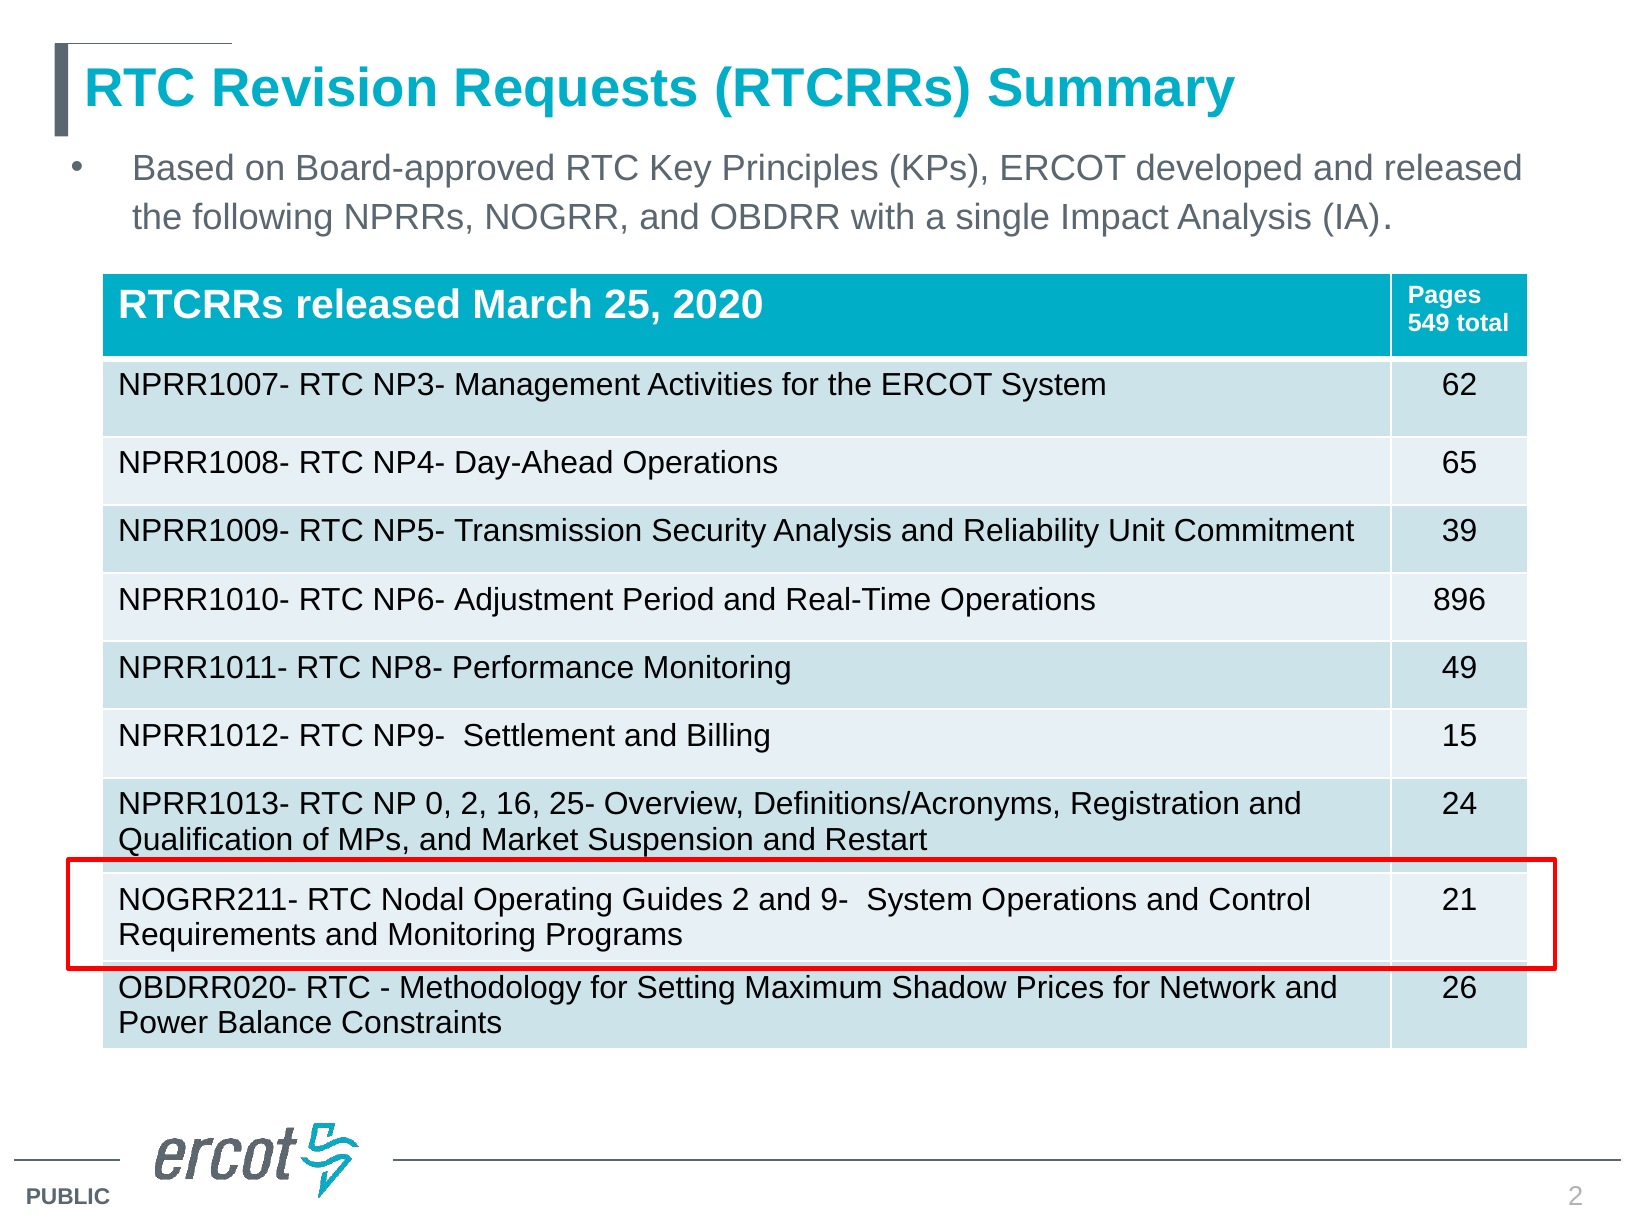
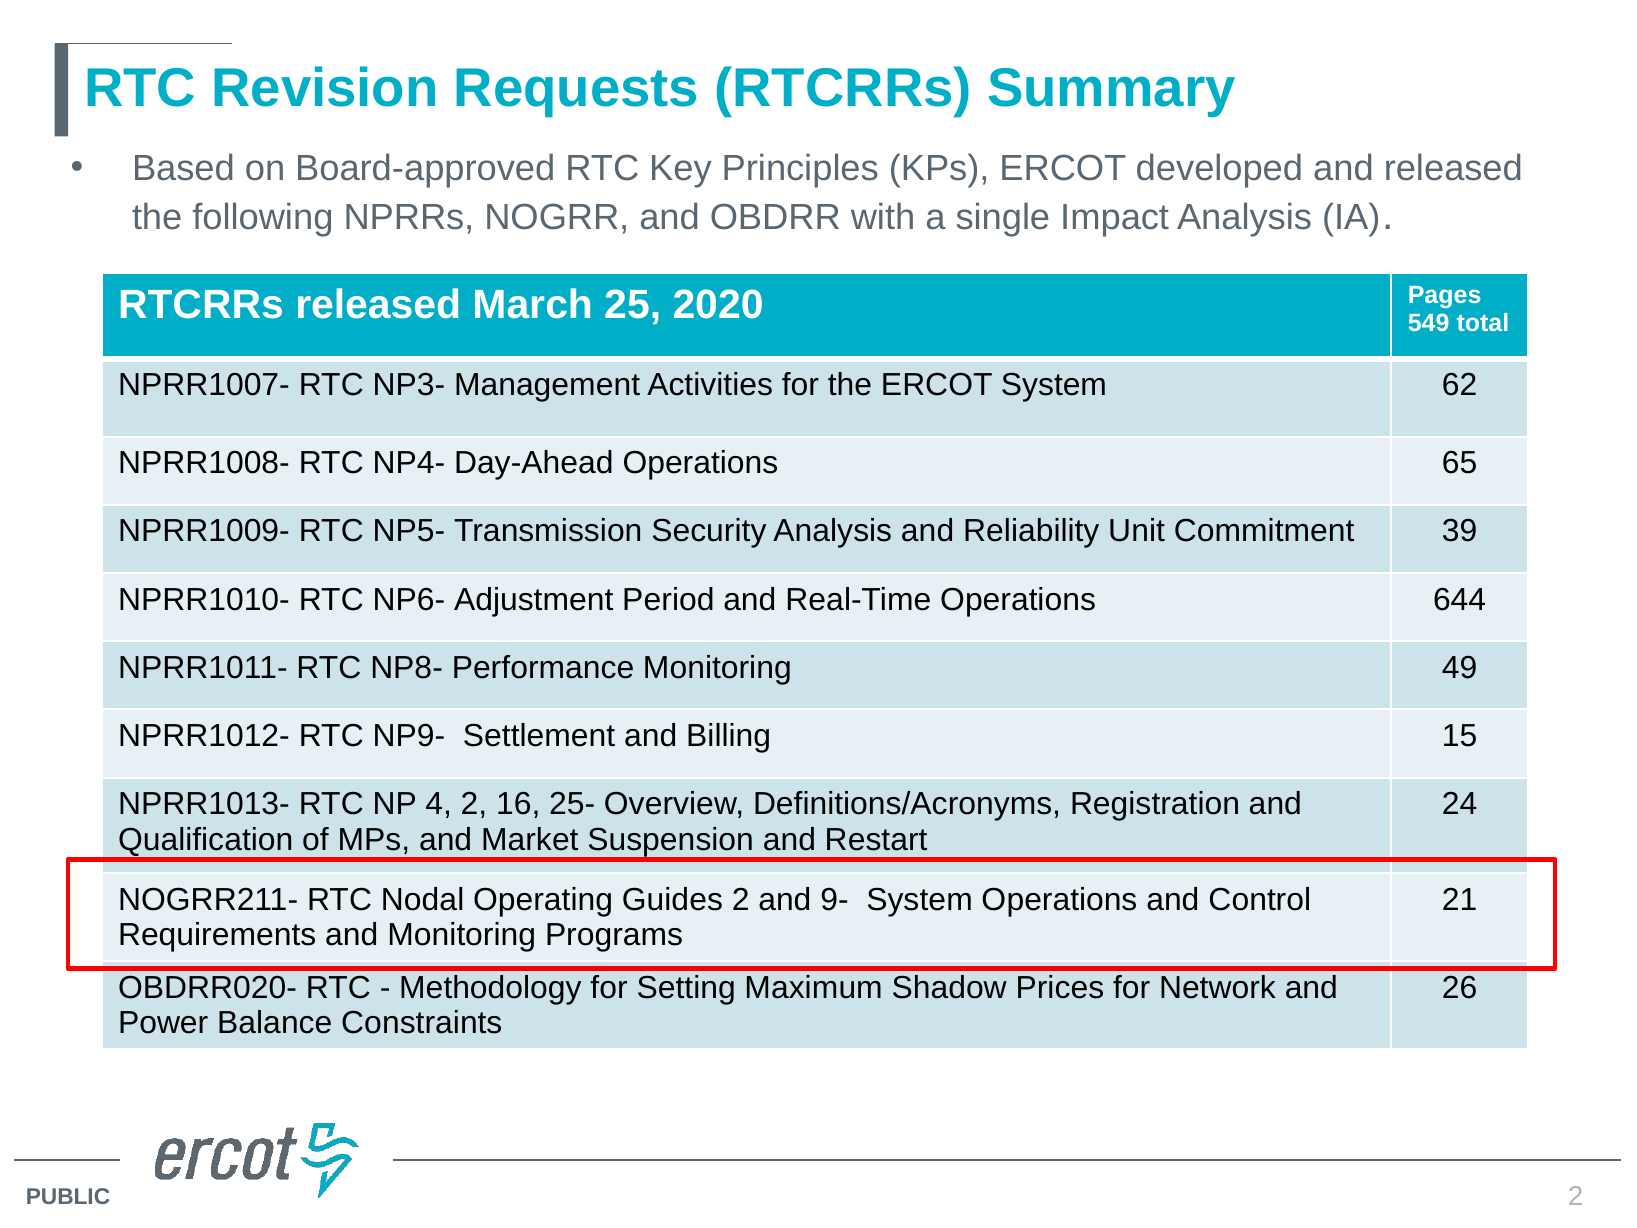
896: 896 -> 644
0: 0 -> 4
